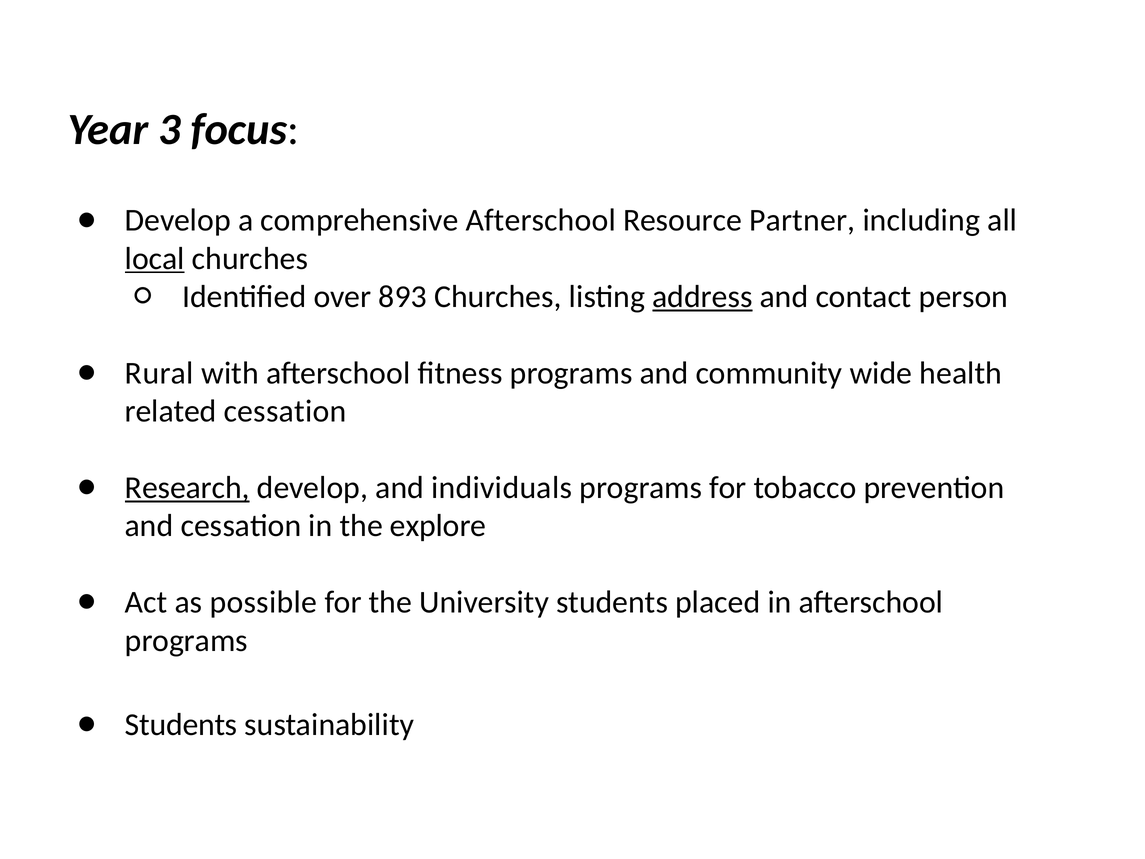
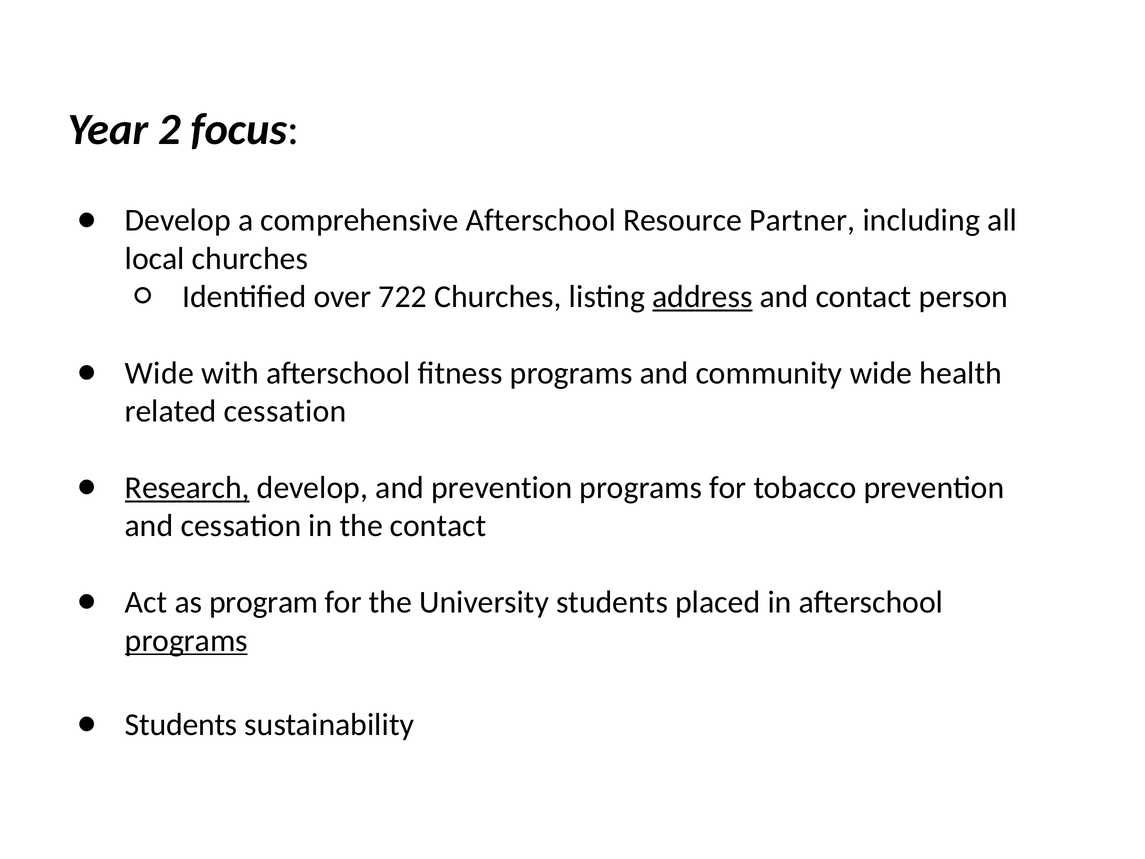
3: 3 -> 2
local underline: present -> none
893: 893 -> 722
Rural at (159, 373): Rural -> Wide
and individuals: individuals -> prevention
the explore: explore -> contact
possible: possible -> program
programs at (186, 640) underline: none -> present
